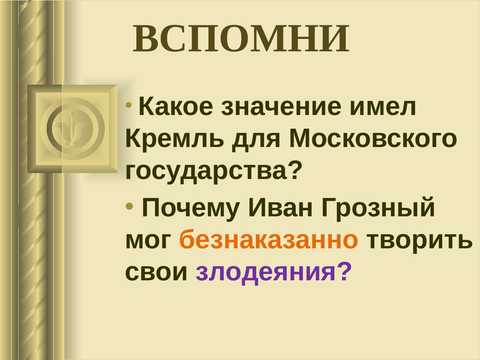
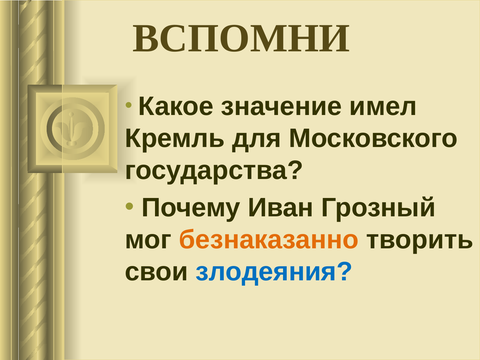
злодеяния colour: purple -> blue
